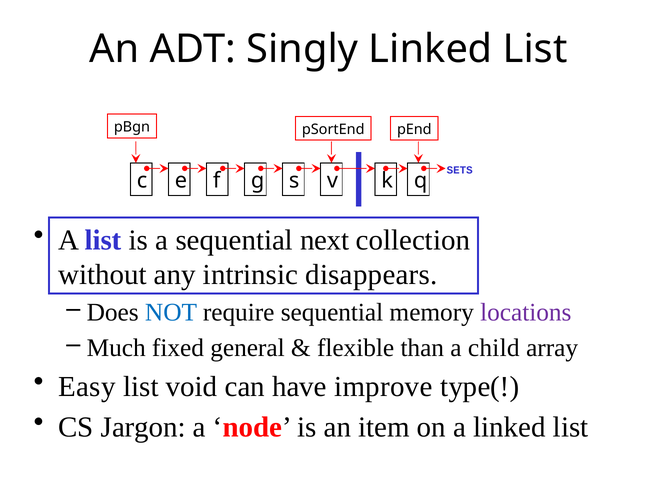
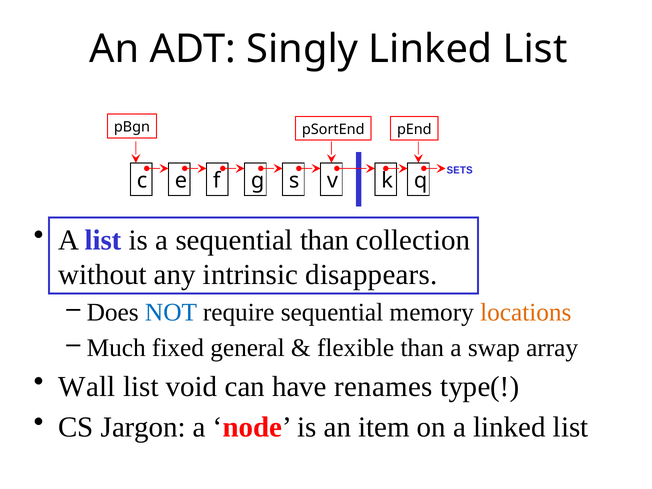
sequential next: next -> than
locations colour: purple -> orange
child: child -> swap
Easy: Easy -> Wall
improve: improve -> renames
